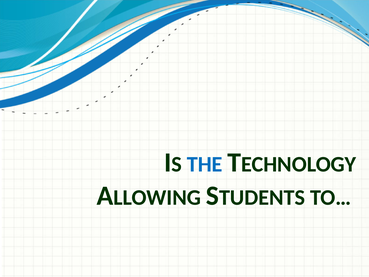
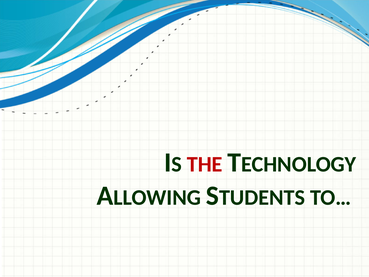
THE colour: blue -> red
